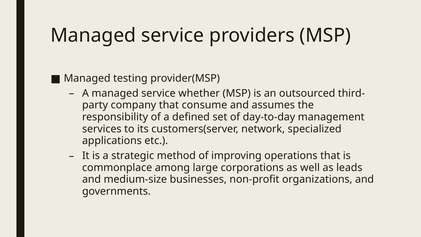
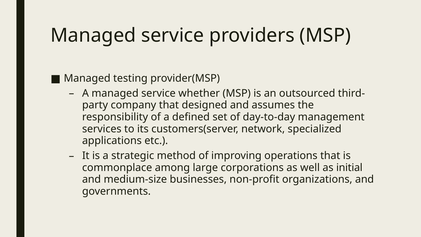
consume: consume -> designed
leads: leads -> initial
